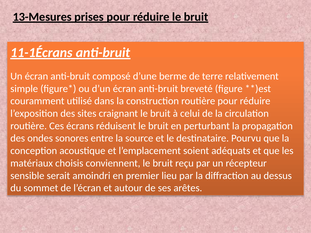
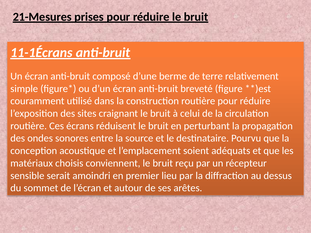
13-Mesures: 13-Mesures -> 21-Mesures
